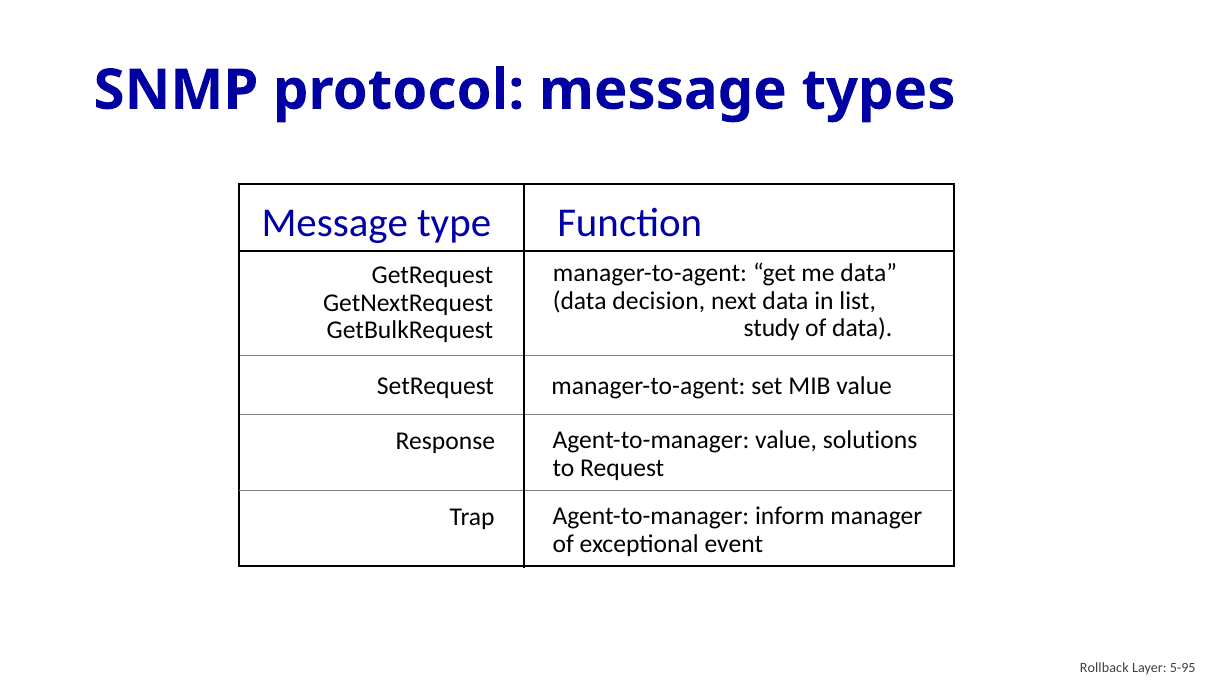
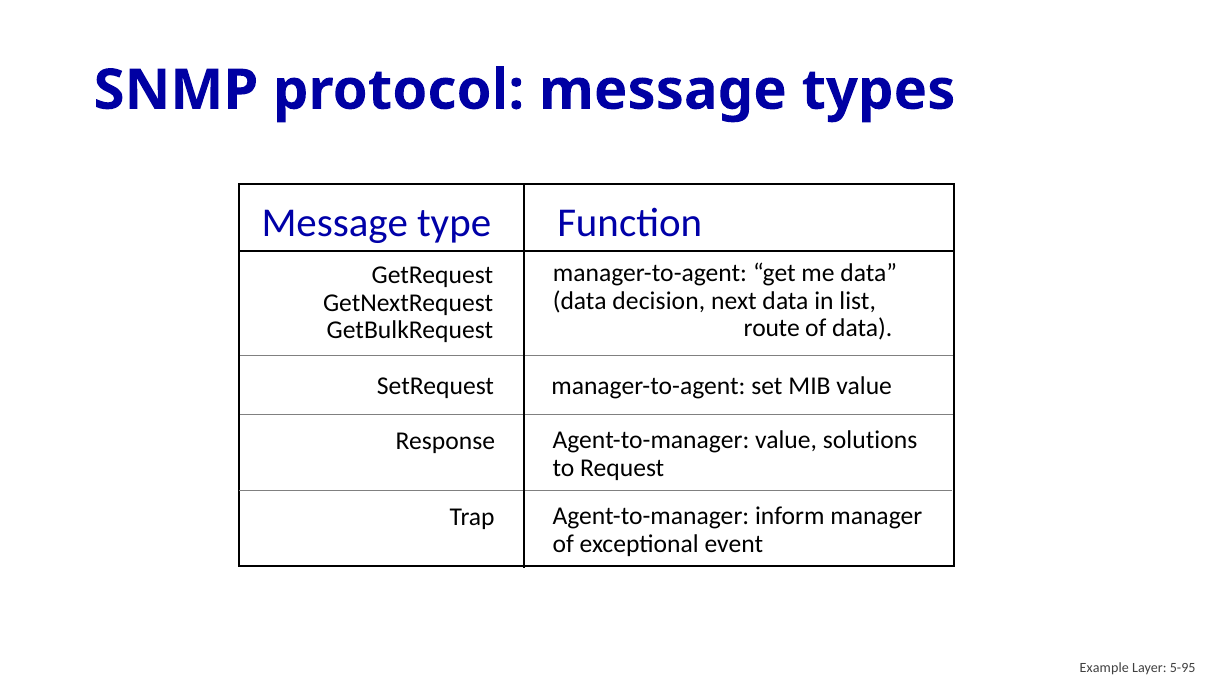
study: study -> route
Rollback: Rollback -> Example
